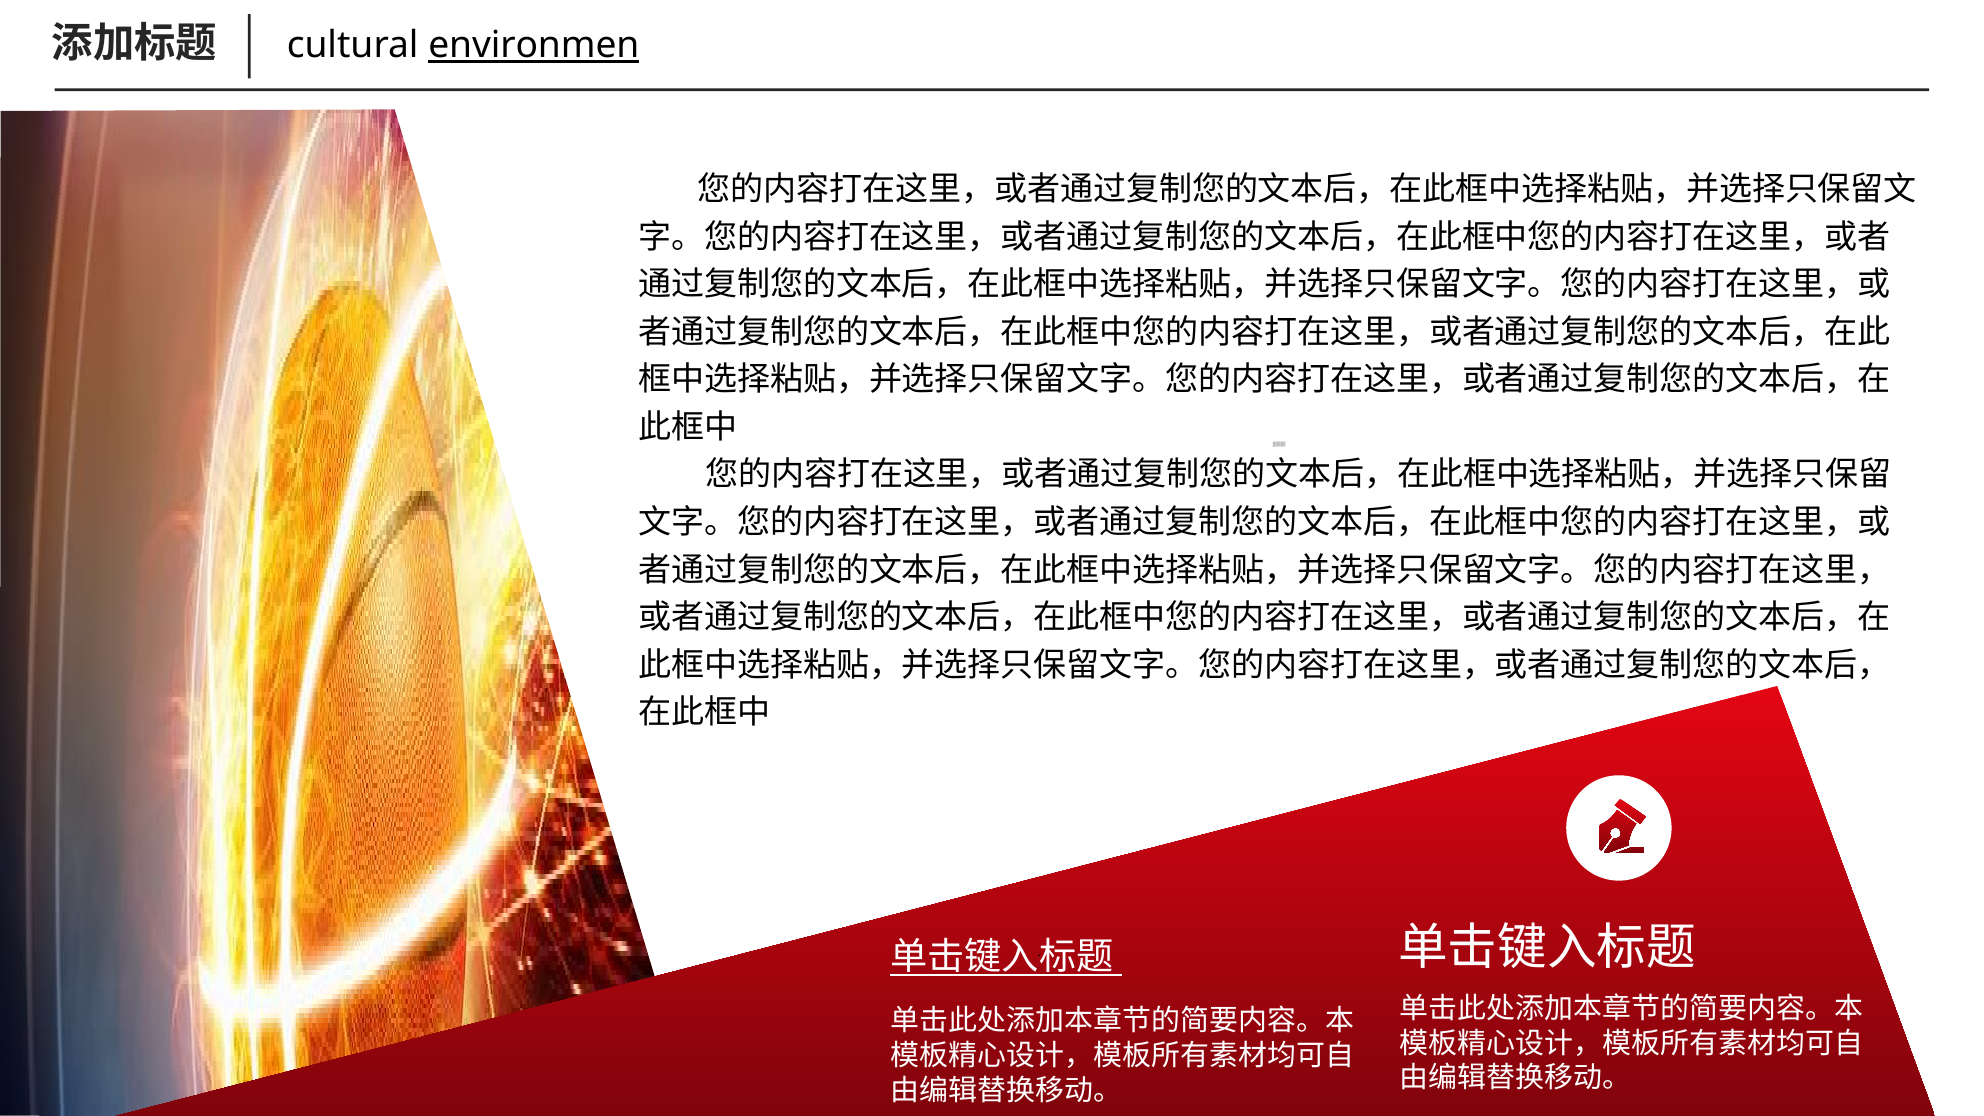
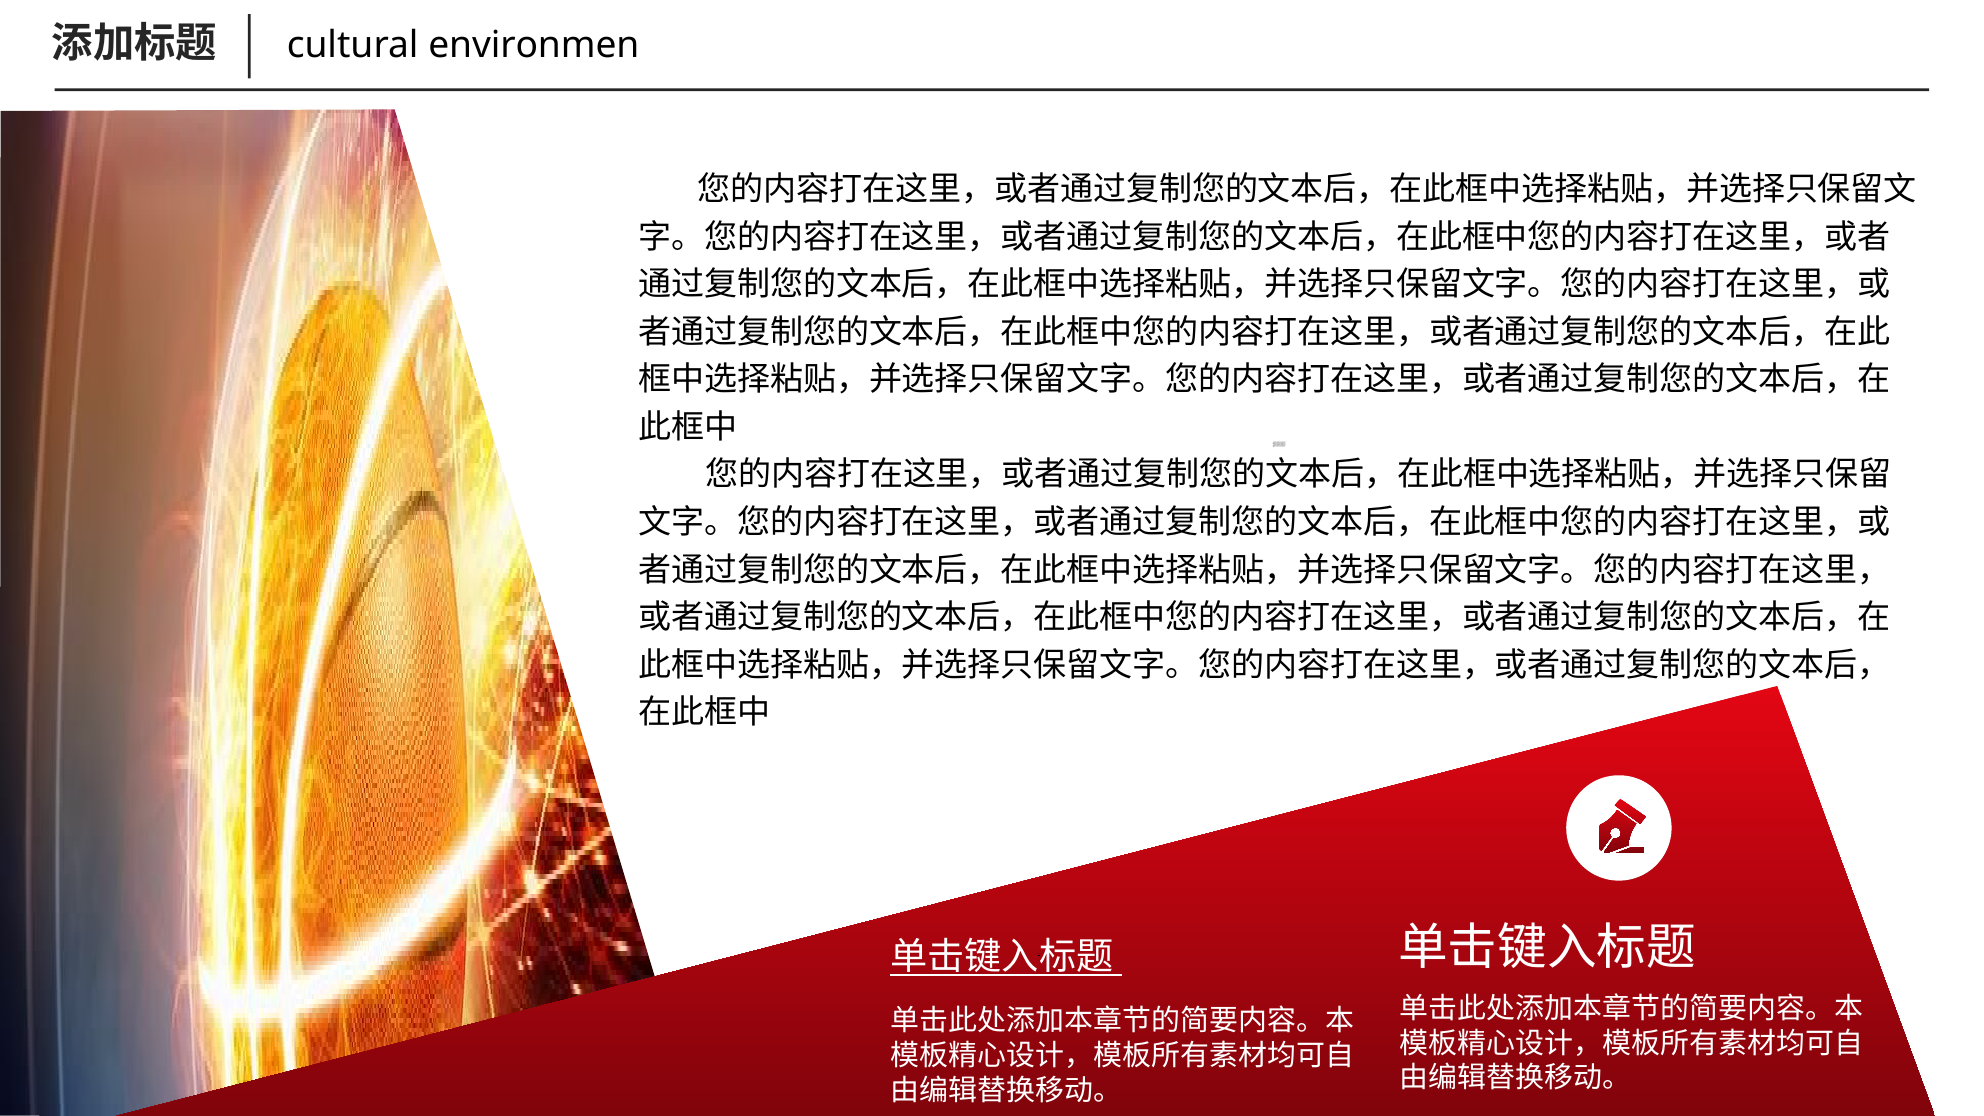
environmen underline: present -> none
